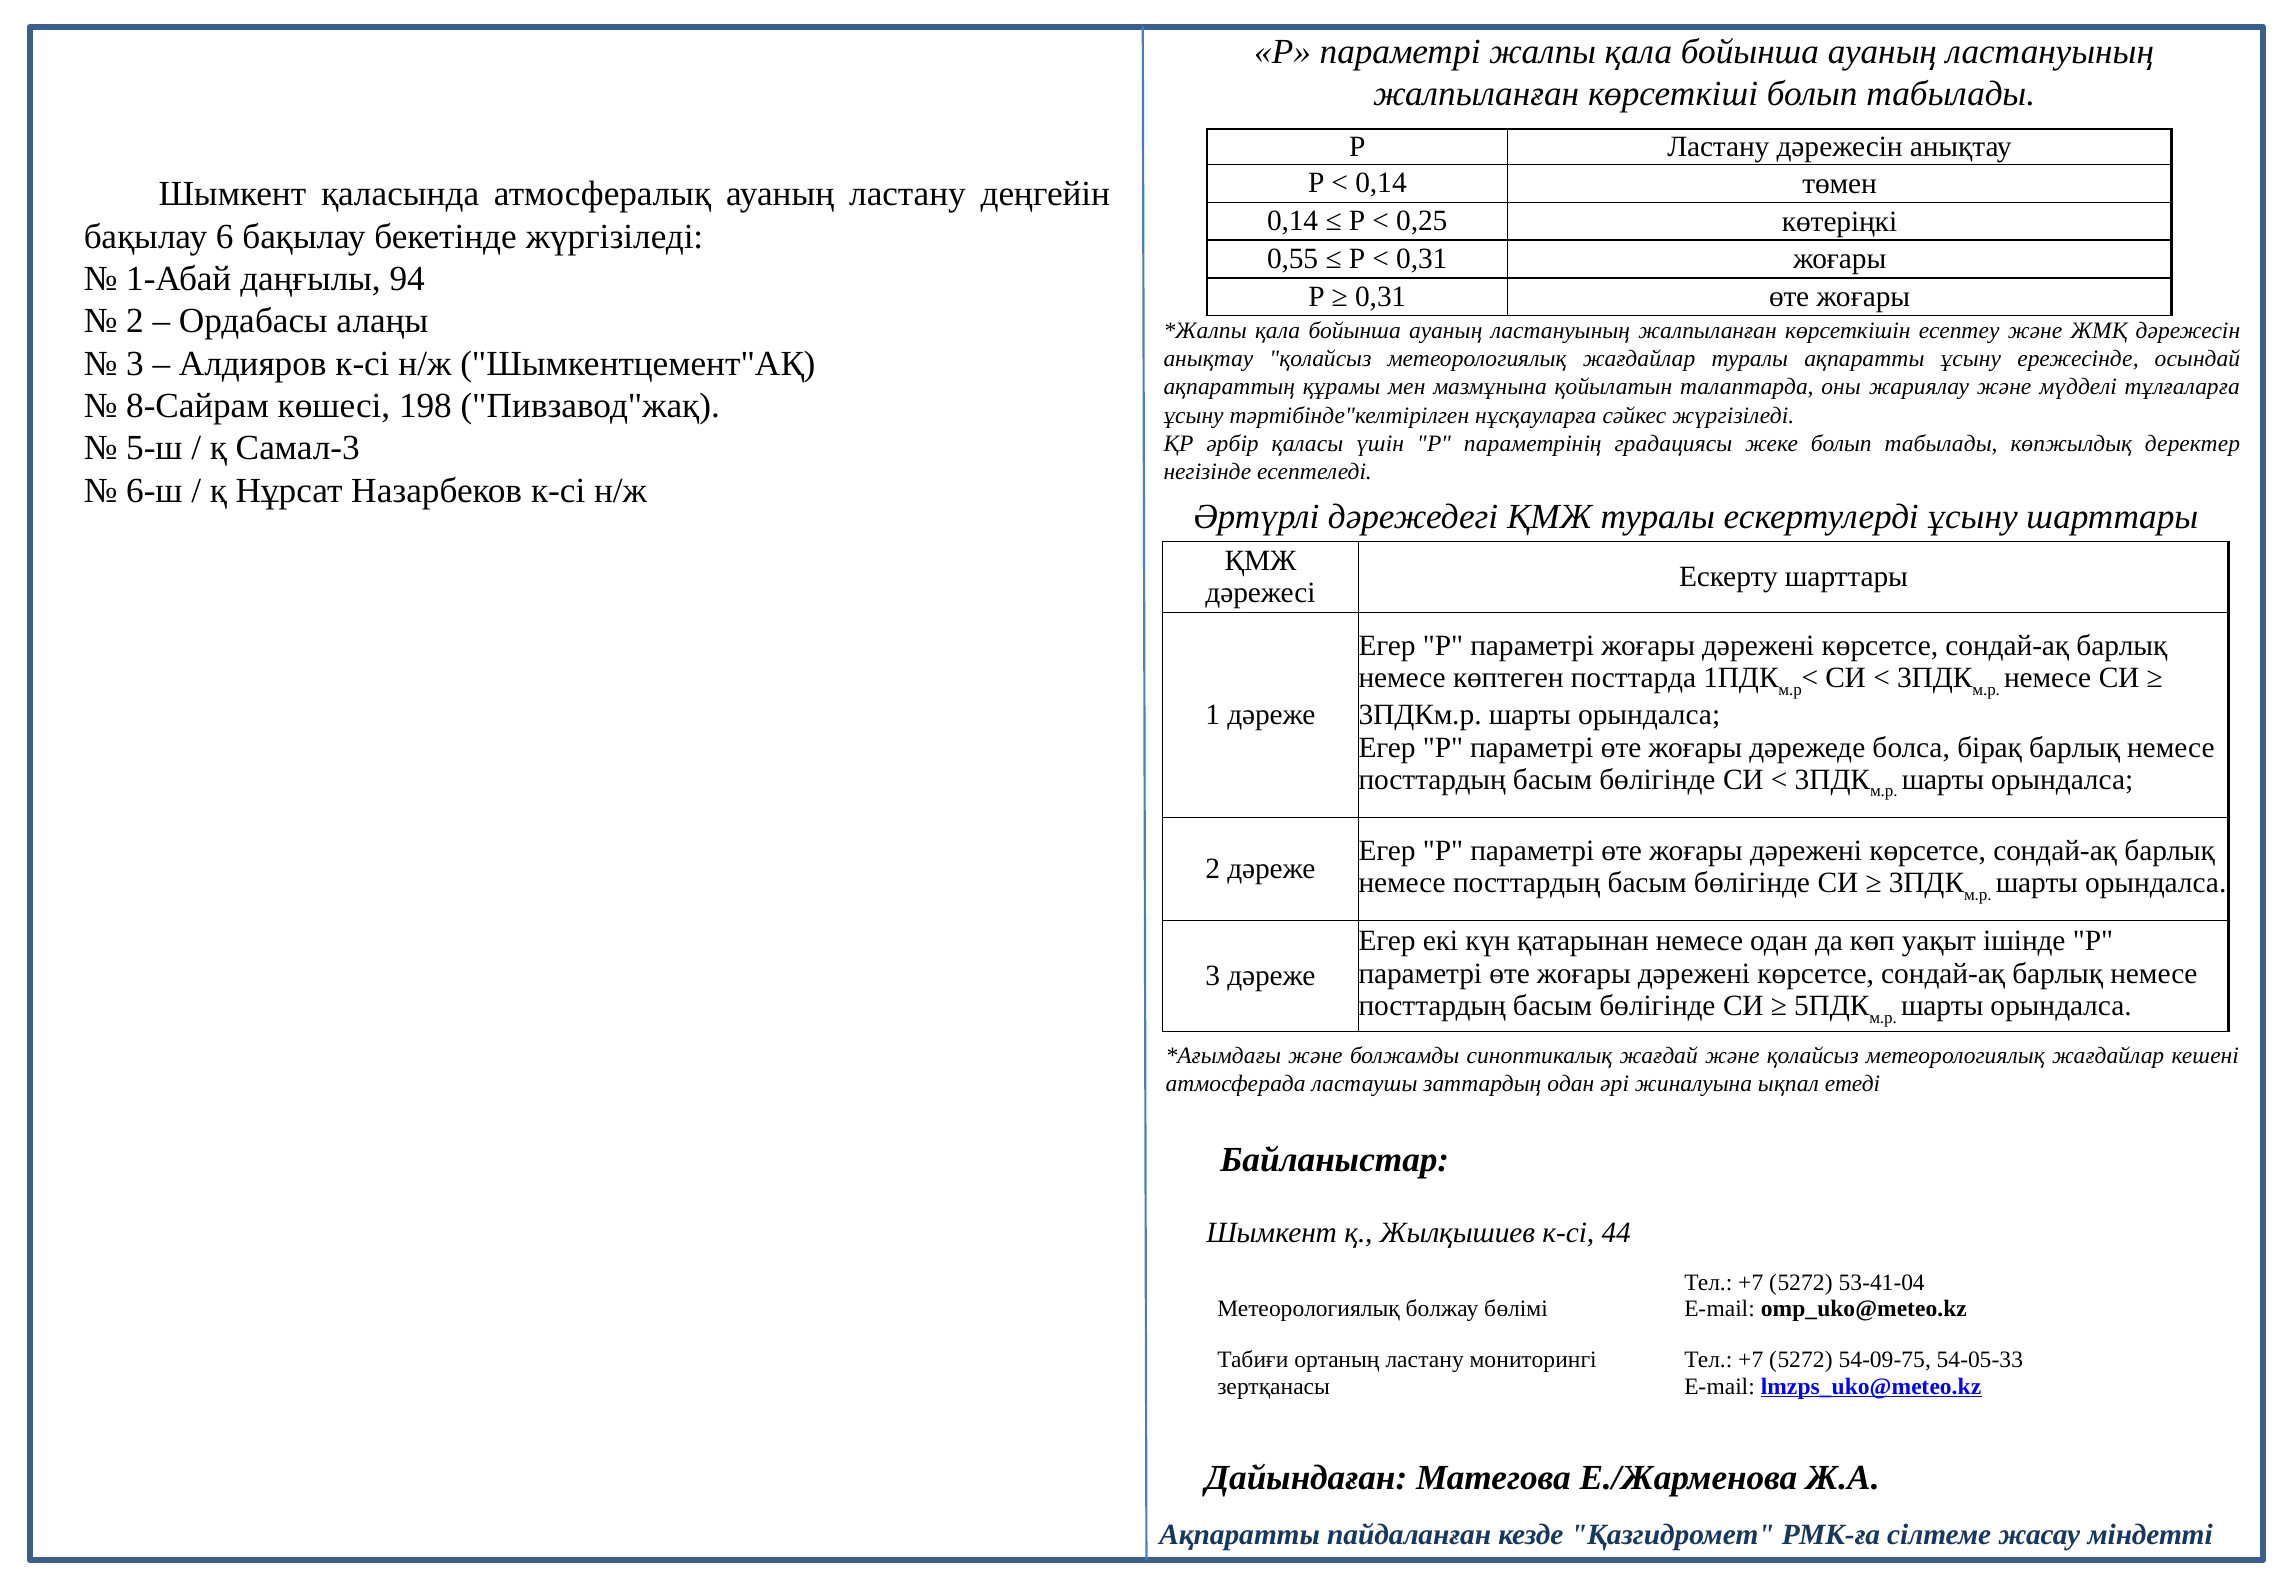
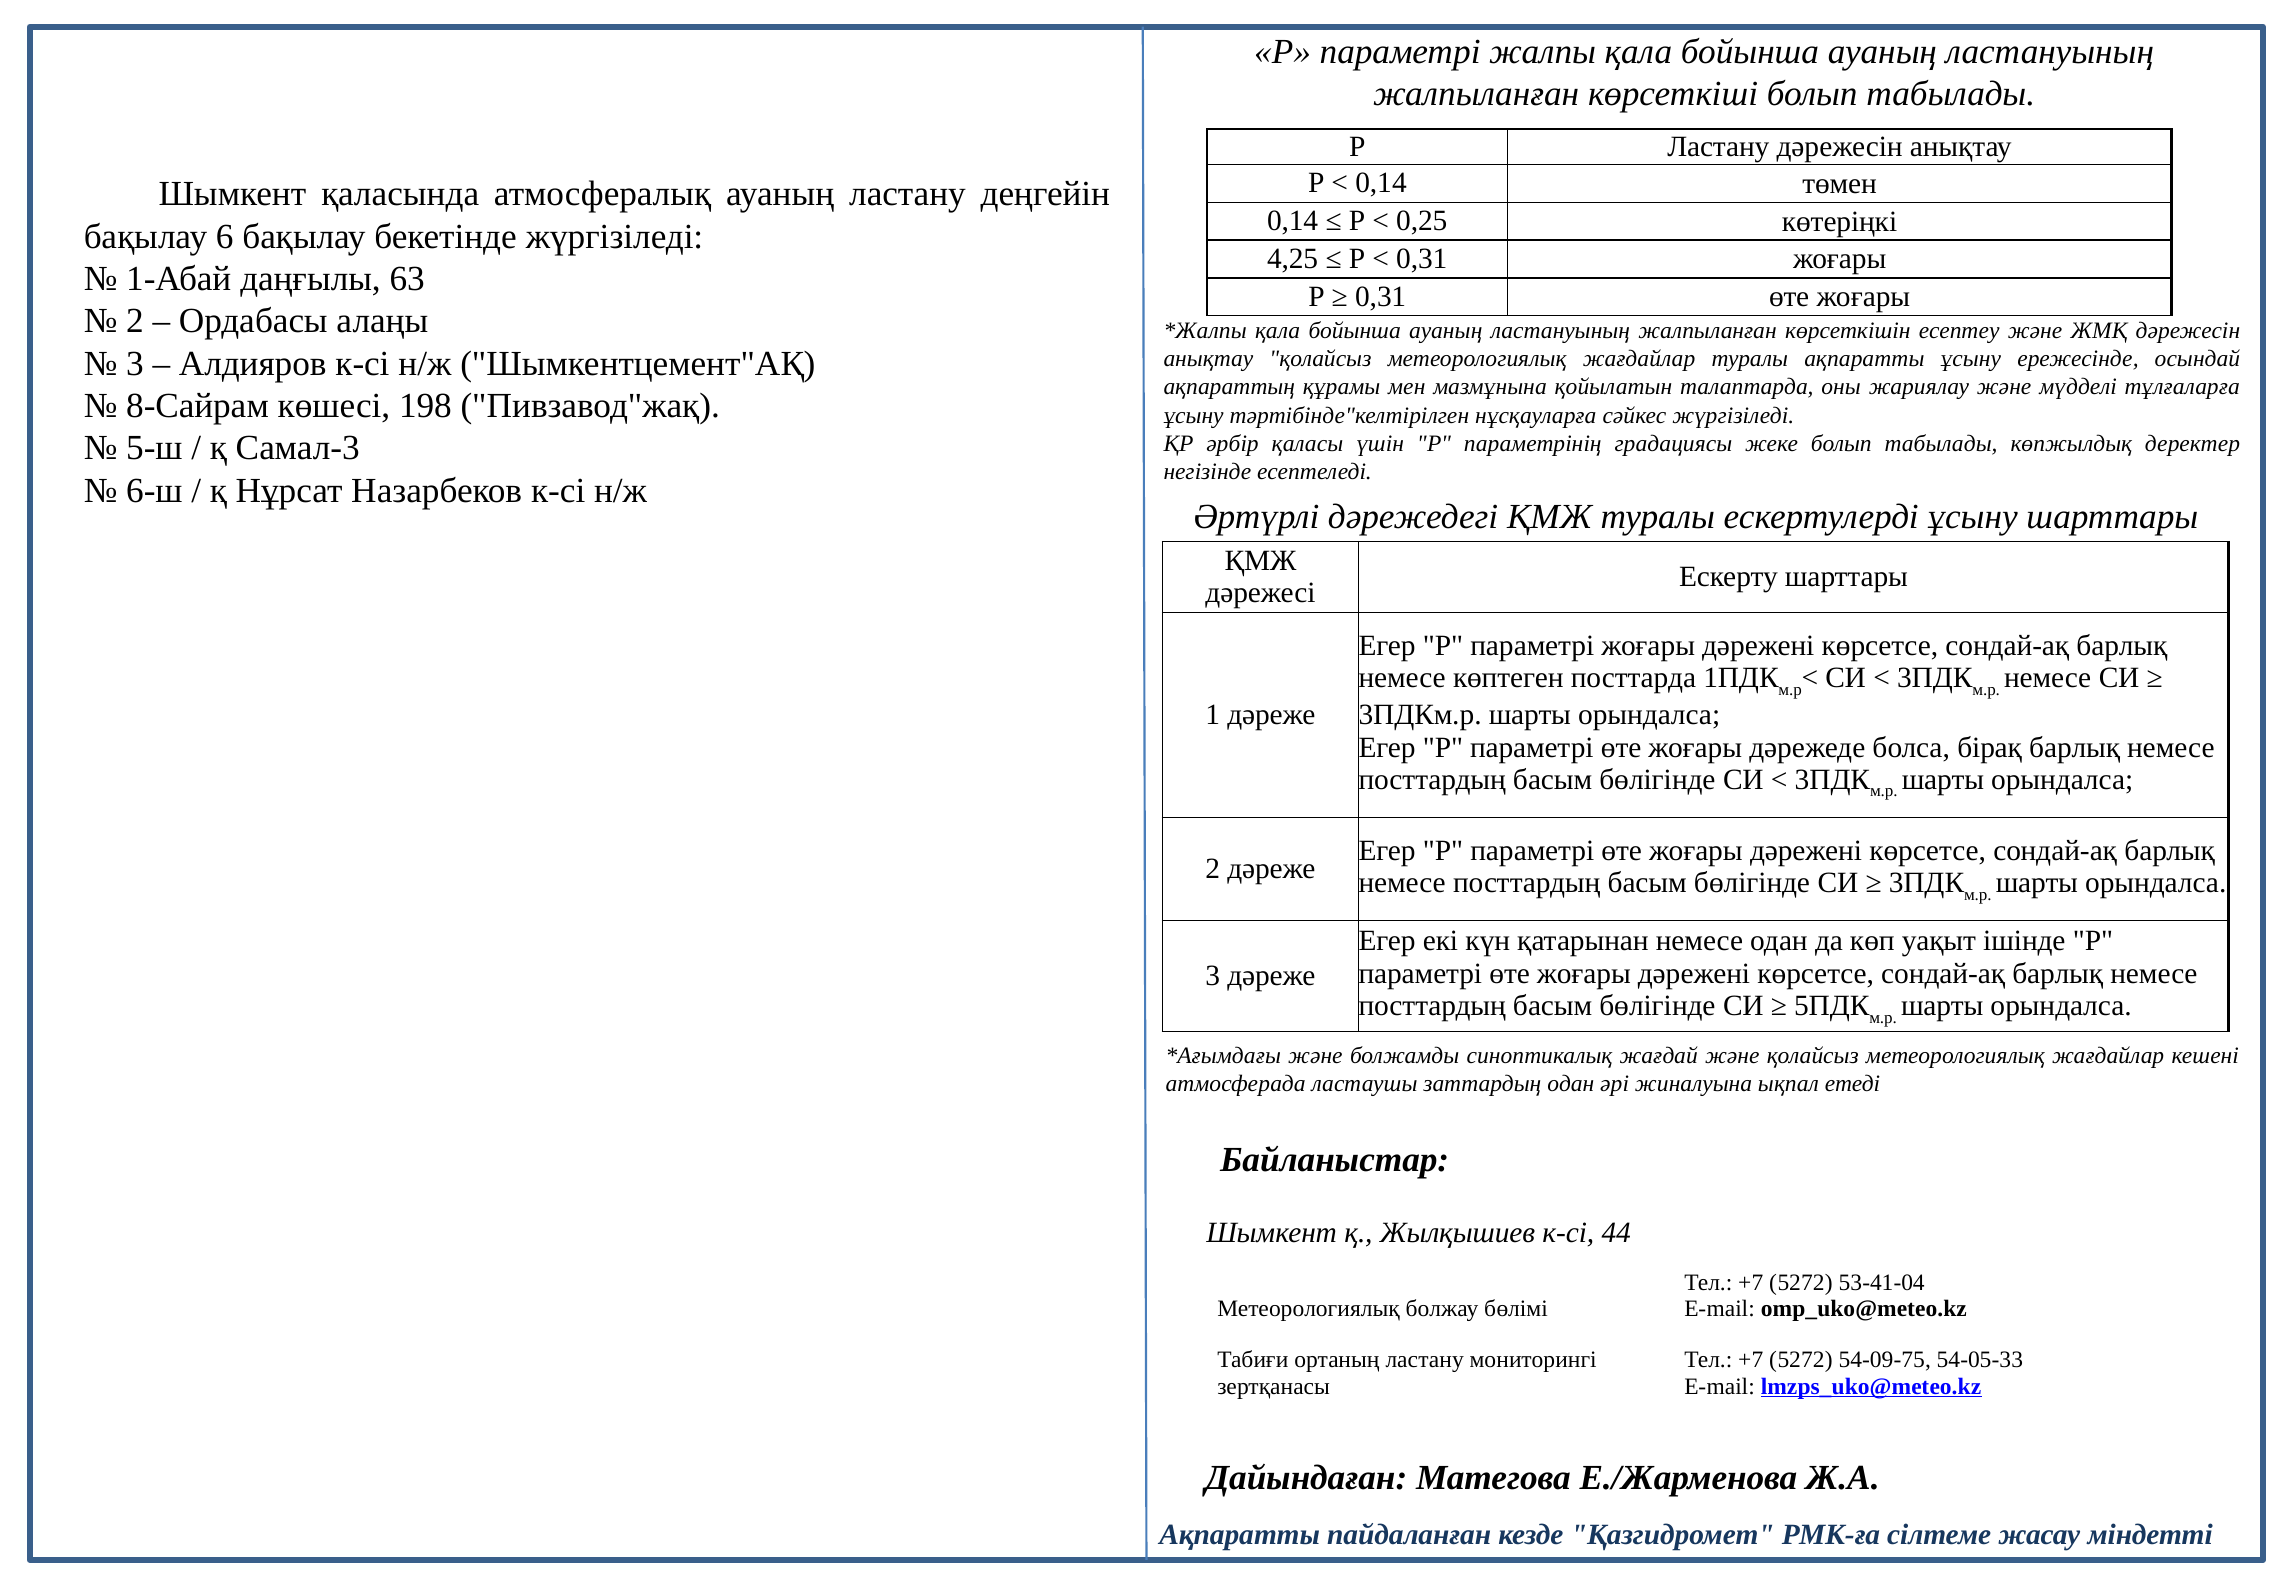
0,55: 0,55 -> 4,25
94: 94 -> 63
